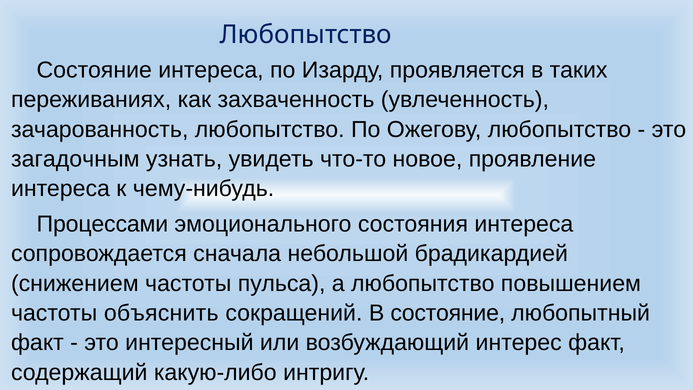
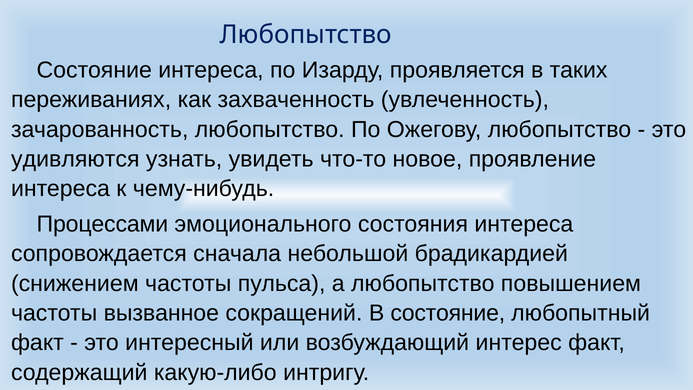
загадочным: загадочным -> удивляются
объяснить: объяснить -> вызванное
